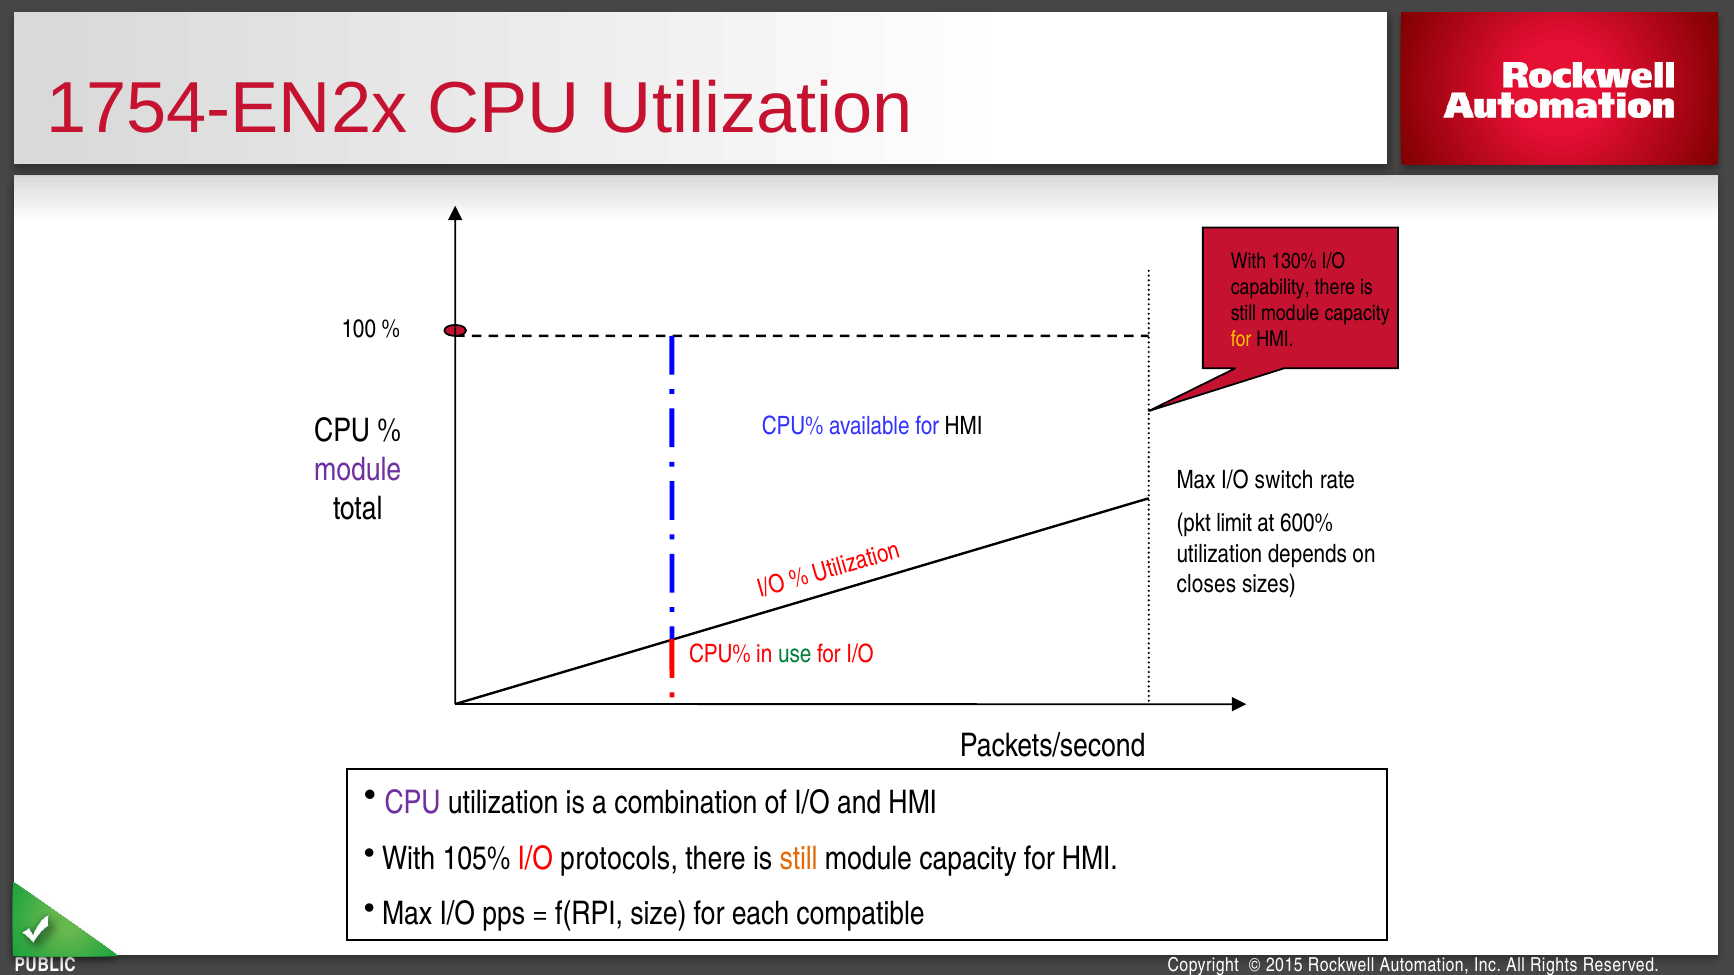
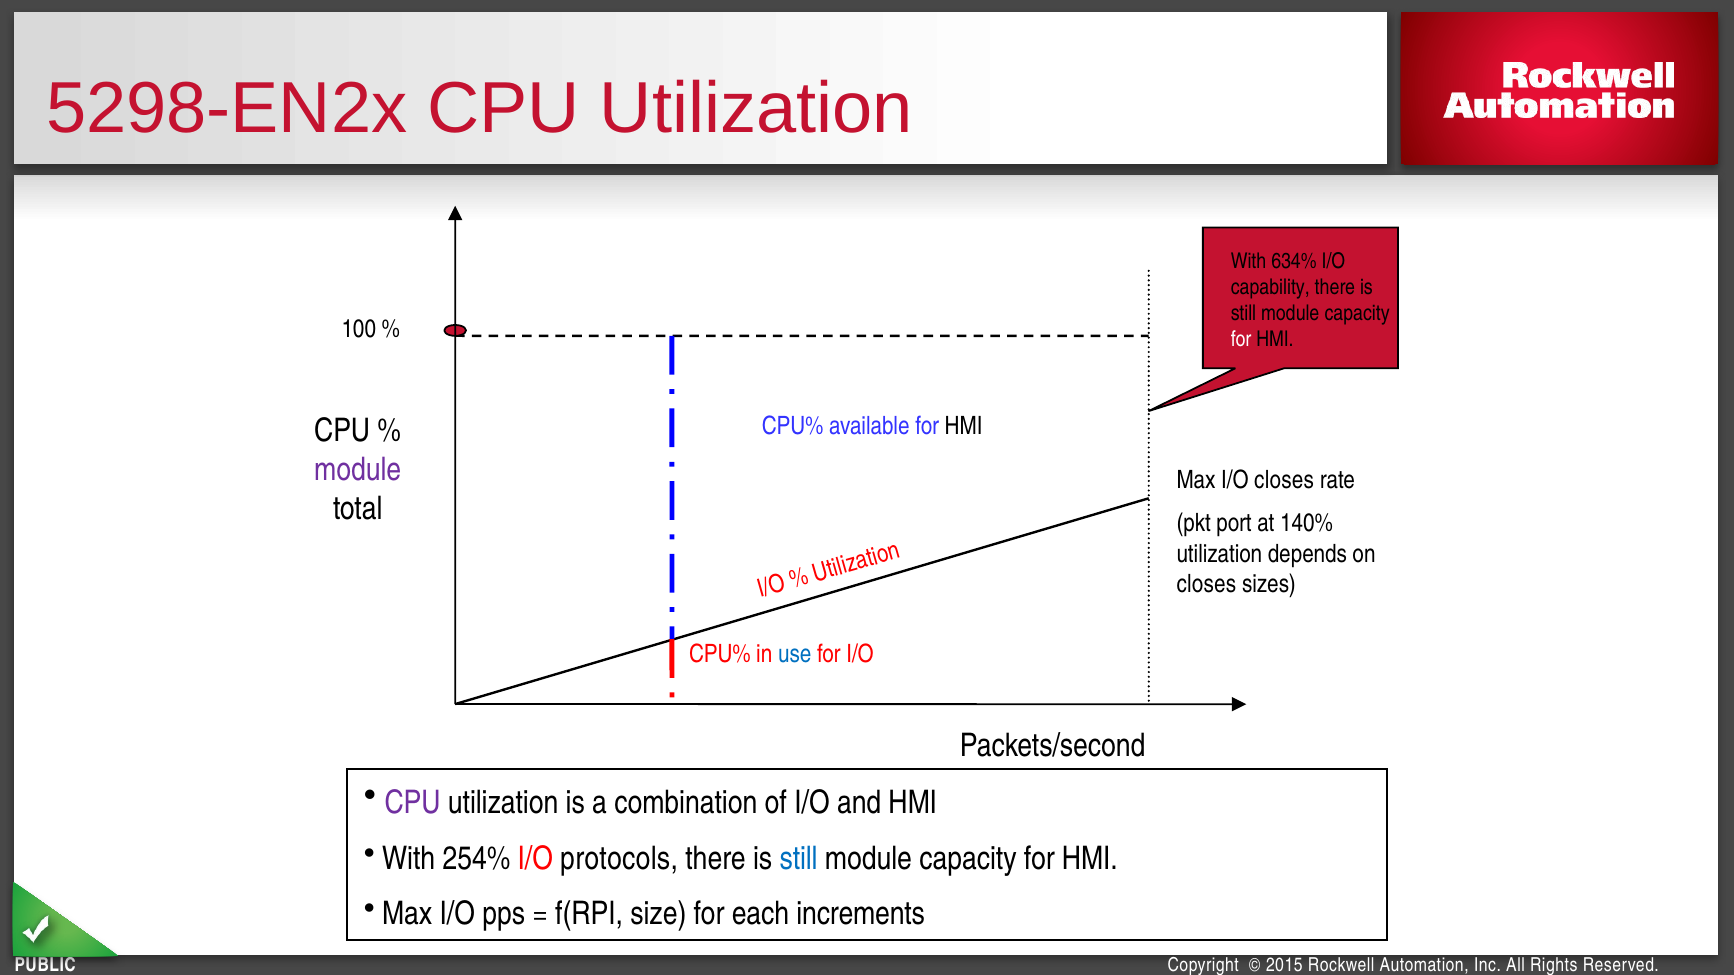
1754-EN2x: 1754-EN2x -> 5298-EN2x
130%: 130% -> 634%
for at (1241, 340) colour: yellow -> white
I/O switch: switch -> closes
limit: limit -> port
600%: 600% -> 140%
use colour: green -> blue
105%: 105% -> 254%
still at (799, 859) colour: orange -> blue
compatible: compatible -> increments
